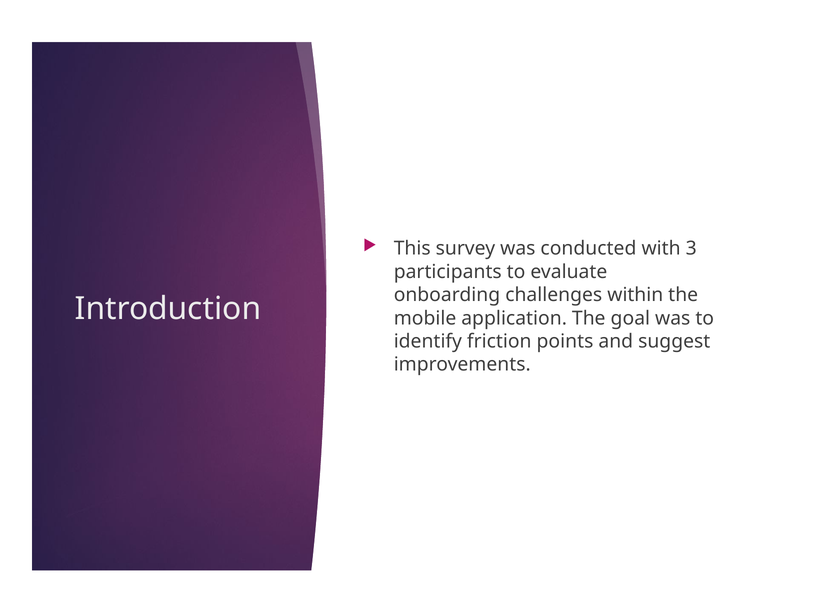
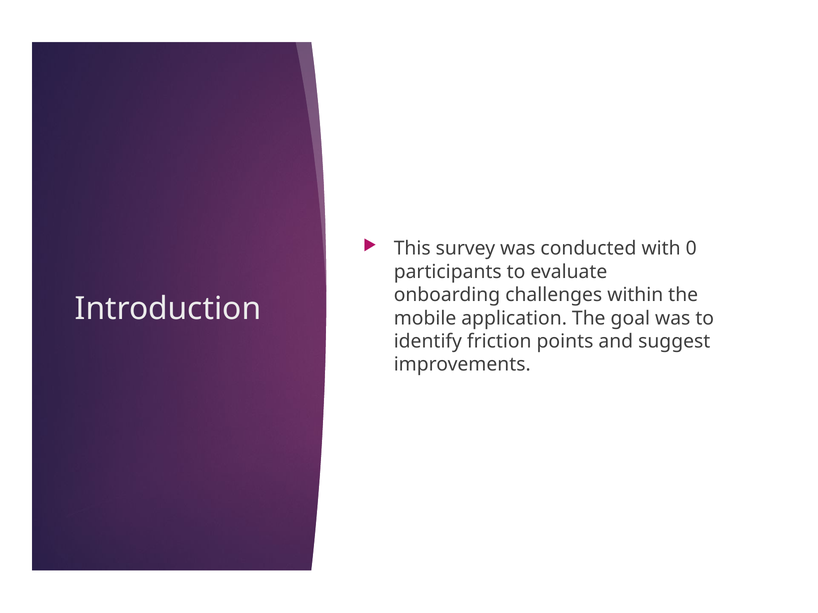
3: 3 -> 0
